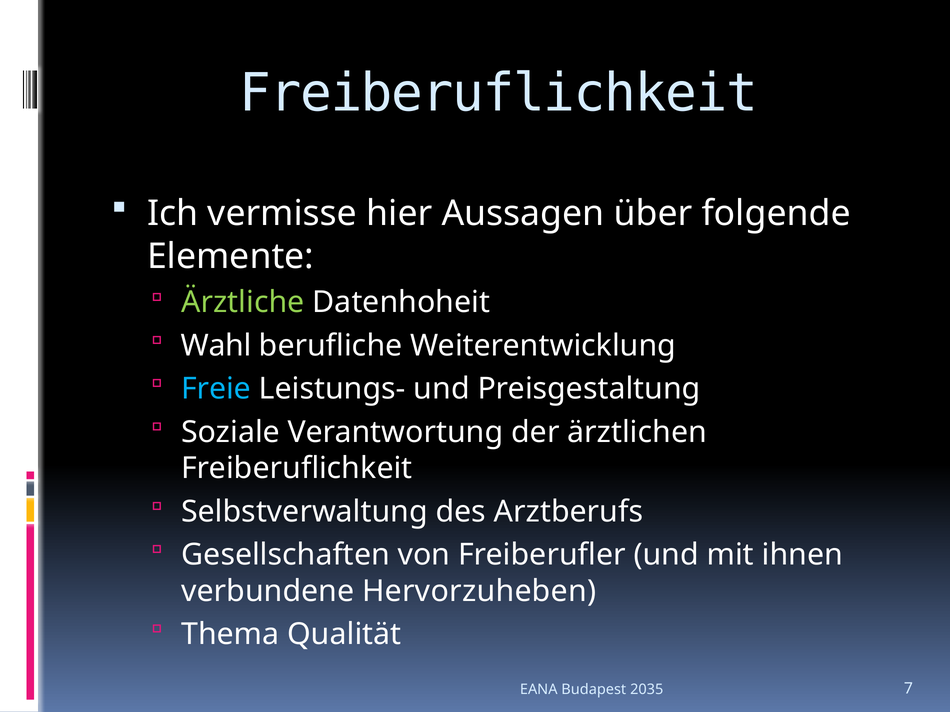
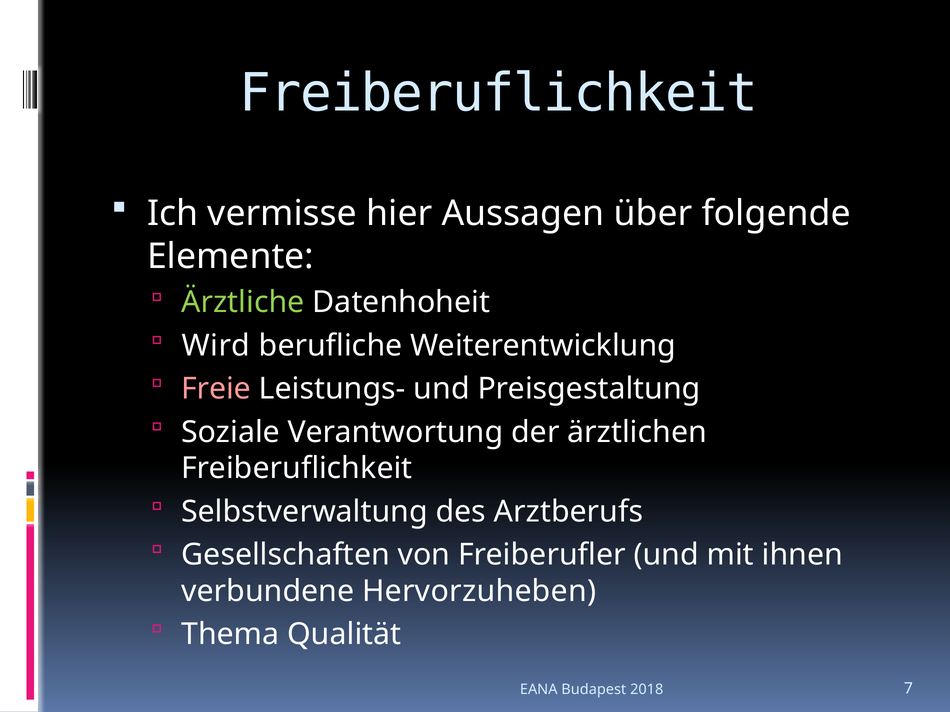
Wahl: Wahl -> Wird
Freie colour: light blue -> pink
2035: 2035 -> 2018
